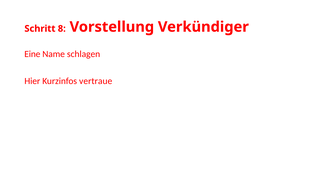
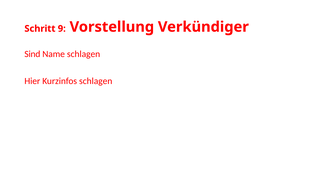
8: 8 -> 9
Eine: Eine -> Sind
Kurzinfos vertraue: vertraue -> schlagen
